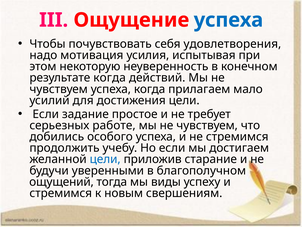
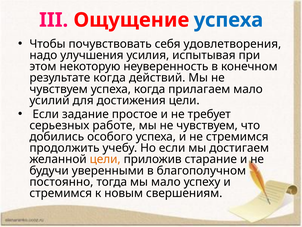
мотивация: мотивация -> улучшения
цели at (105, 159) colour: blue -> orange
ощущений: ощущений -> постоянно
мы виды: виды -> мало
